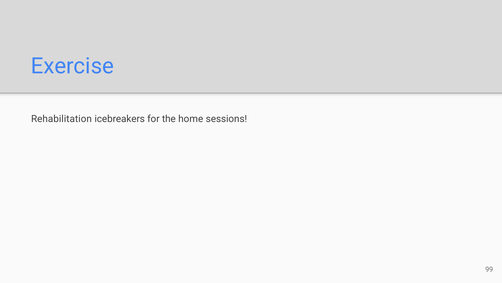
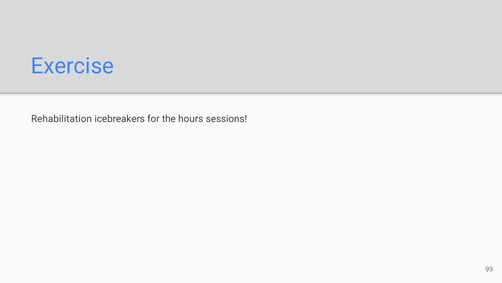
home: home -> hours
